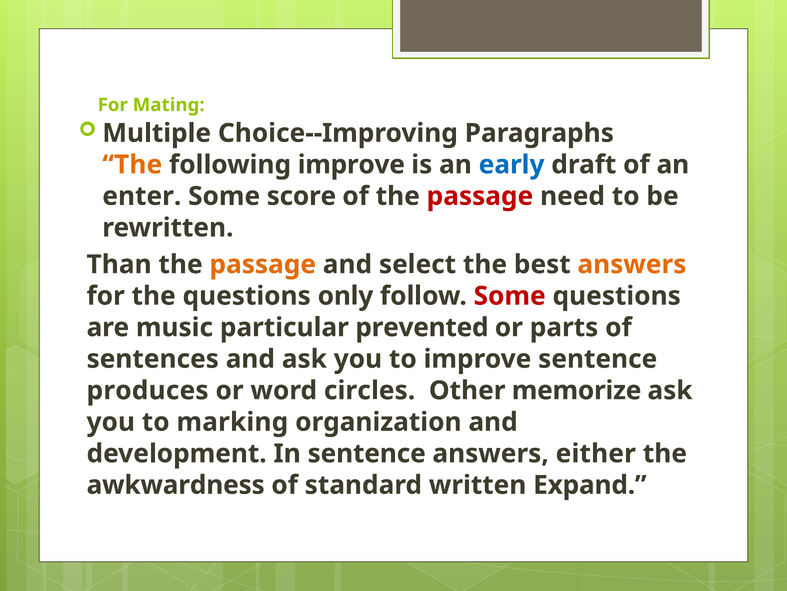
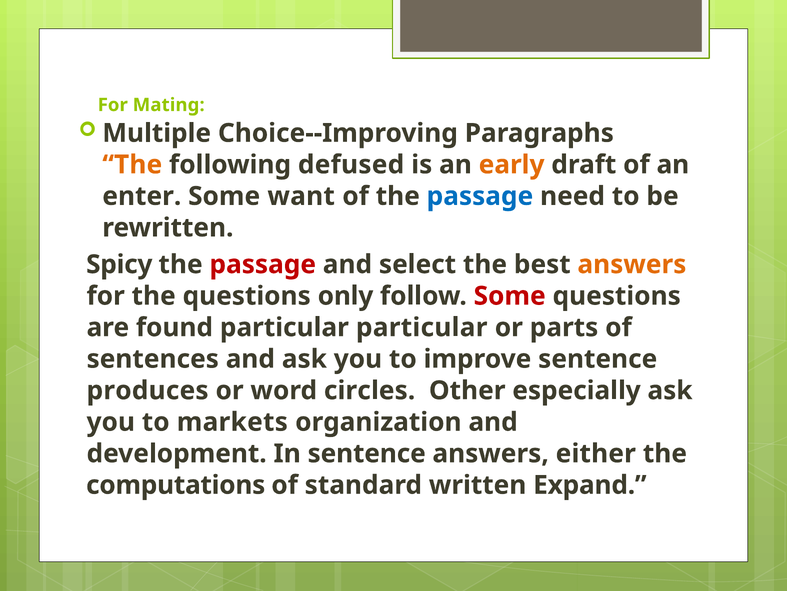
following improve: improve -> defused
early colour: blue -> orange
score: score -> want
passage at (480, 196) colour: red -> blue
Than: Than -> Spicy
passage at (263, 264) colour: orange -> red
music: music -> found
particular prevented: prevented -> particular
memorize: memorize -> especially
marking: marking -> markets
awkwardness: awkwardness -> computations
